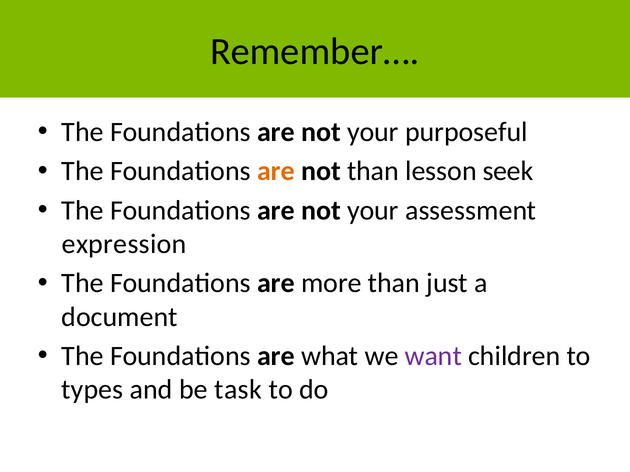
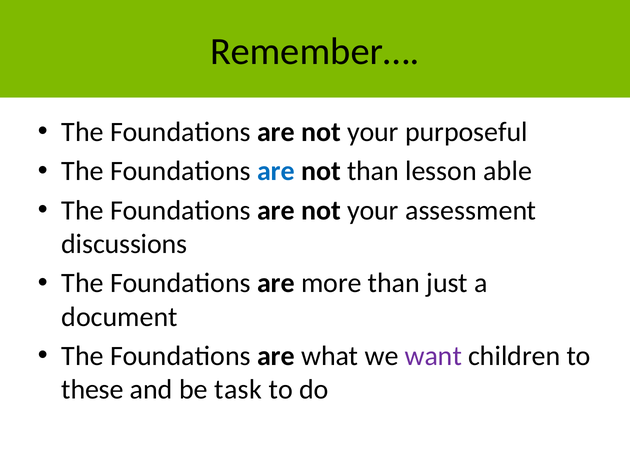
are at (276, 171) colour: orange -> blue
seek: seek -> able
expression: expression -> discussions
types: types -> these
